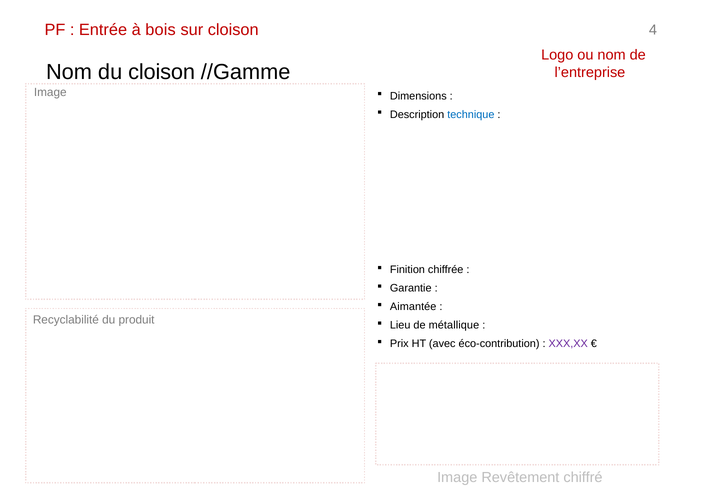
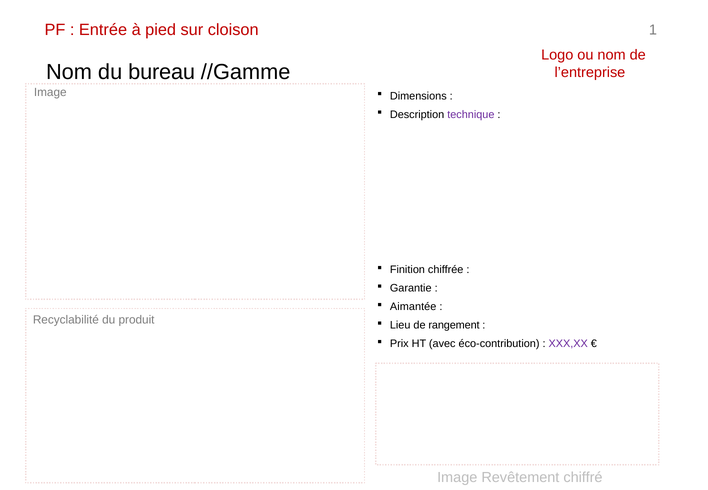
bois: bois -> pied
4: 4 -> 1
du cloison: cloison -> bureau
technique colour: blue -> purple
métallique: métallique -> rangement
